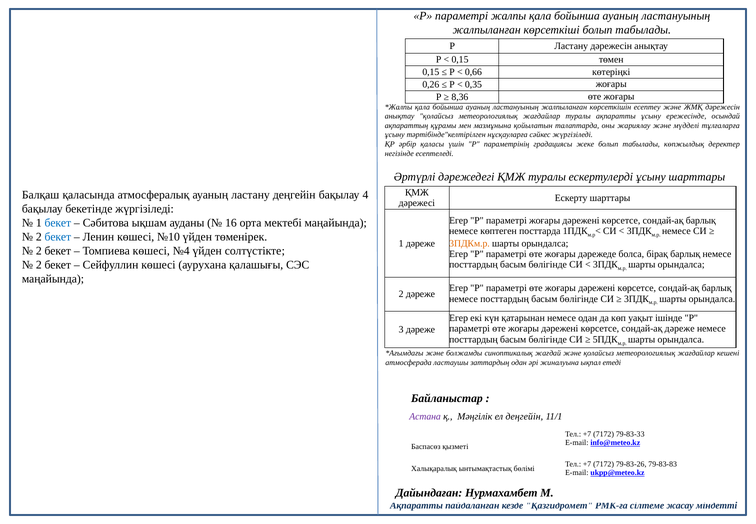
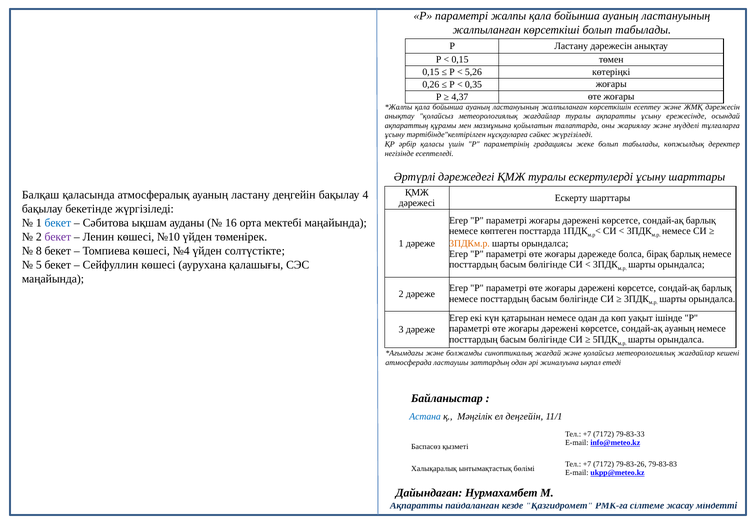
0,66: 0,66 -> 5,26
8,36: 8,36 -> 4,37
бекет at (58, 237) colour: blue -> purple
2 at (39, 251): 2 -> 8
2 at (39, 265): 2 -> 5
сондай-ақ дәреже: дәреже -> ауаның
Астана colour: purple -> blue
